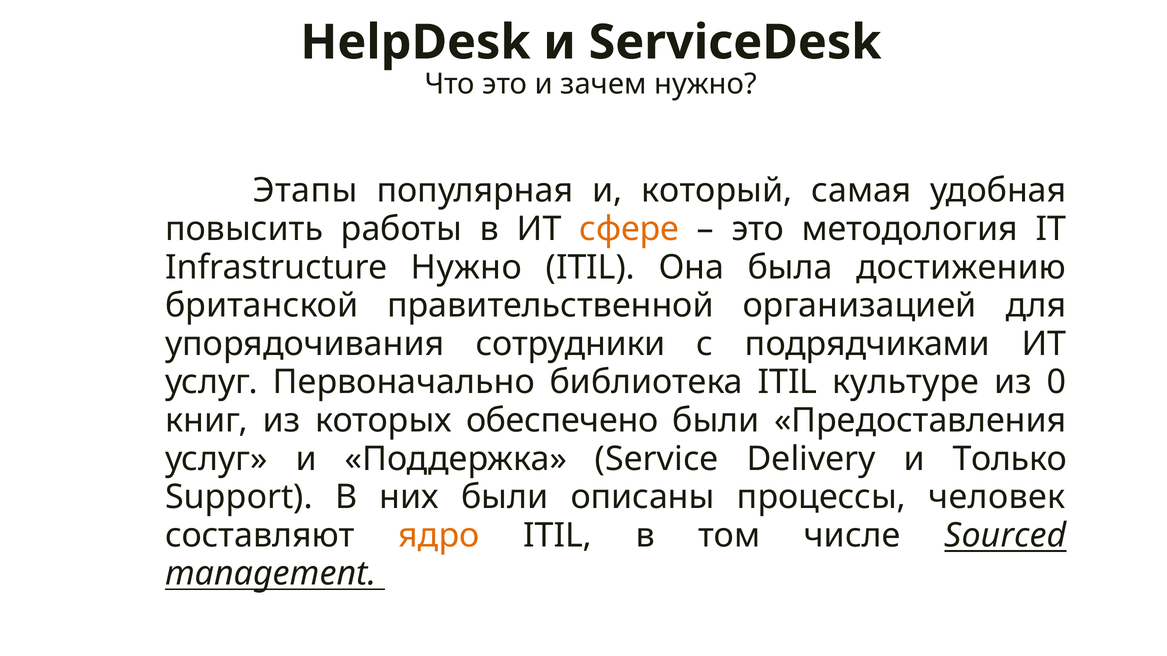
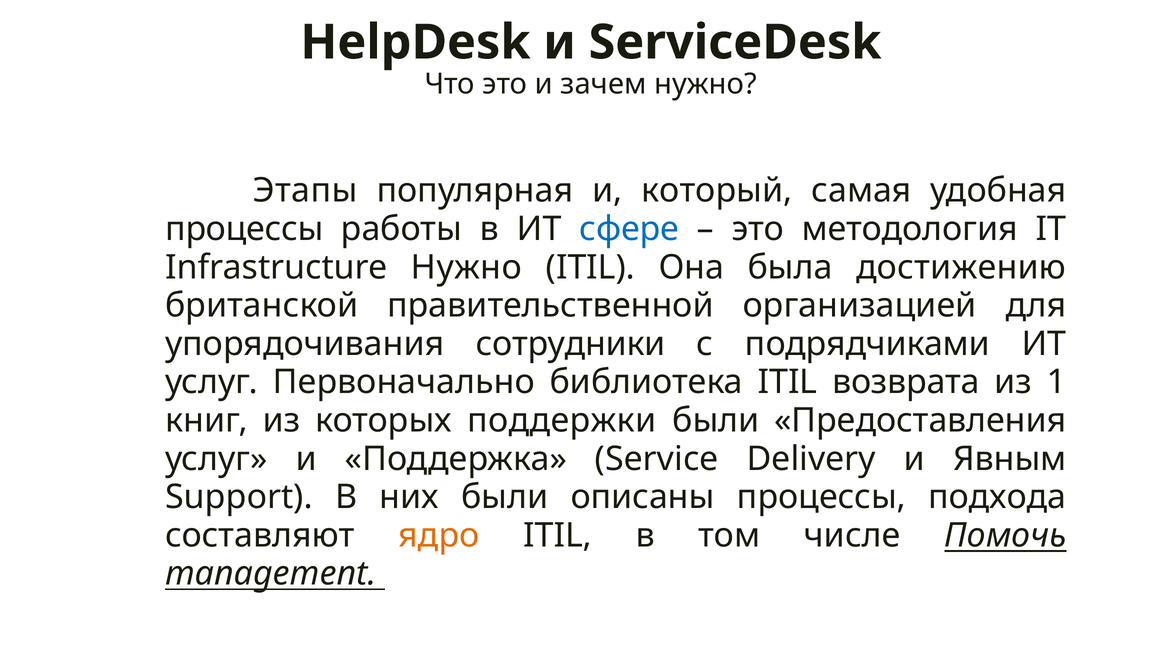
повысить at (244, 229): повысить -> процессы
сфере colour: orange -> blue
культуре: культуре -> возврата
0: 0 -> 1
обеспечено: обеспечено -> поддержки
Только: Только -> Явным
человек: человек -> подхода
Sourced: Sourced -> Помочь
